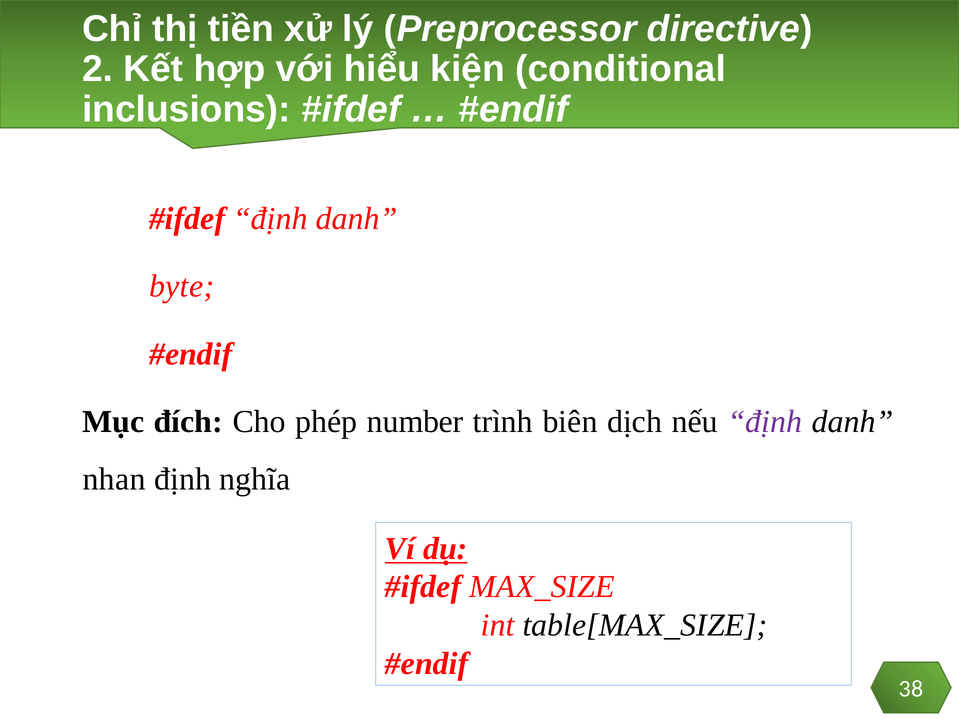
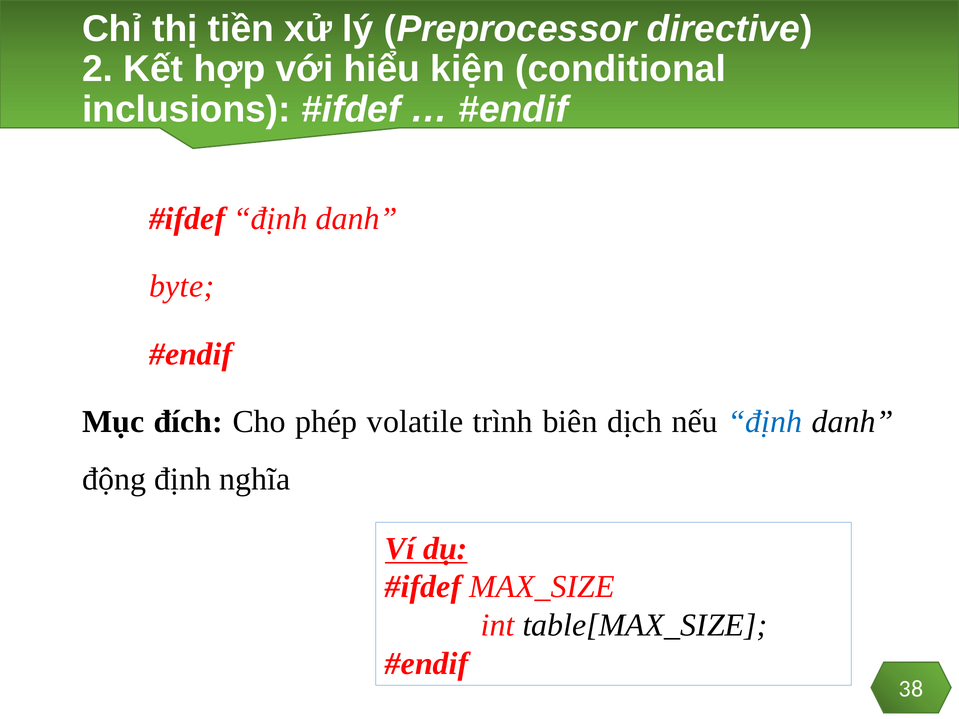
number: number -> volatile
định at (765, 422) colour: purple -> blue
nhan: nhan -> động
